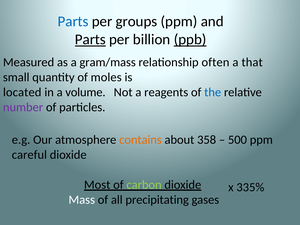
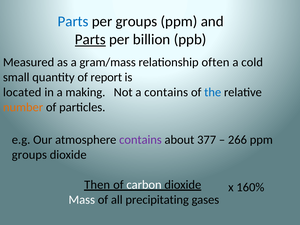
ppb underline: present -> none
that: that -> cold
moles: moles -> report
volume: volume -> making
a reagents: reagents -> contains
number colour: purple -> orange
contains at (140, 140) colour: orange -> purple
358: 358 -> 377
500: 500 -> 266
careful at (29, 155): careful -> groups
Most: Most -> Then
carbon colour: light green -> white
335%: 335% -> 160%
